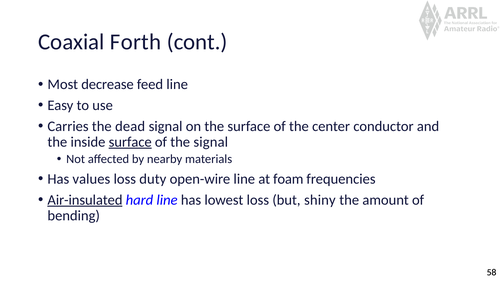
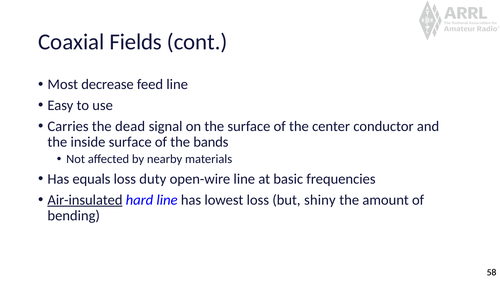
Forth: Forth -> Fields
surface at (130, 142) underline: present -> none
the signal: signal -> bands
values: values -> equals
foam: foam -> basic
